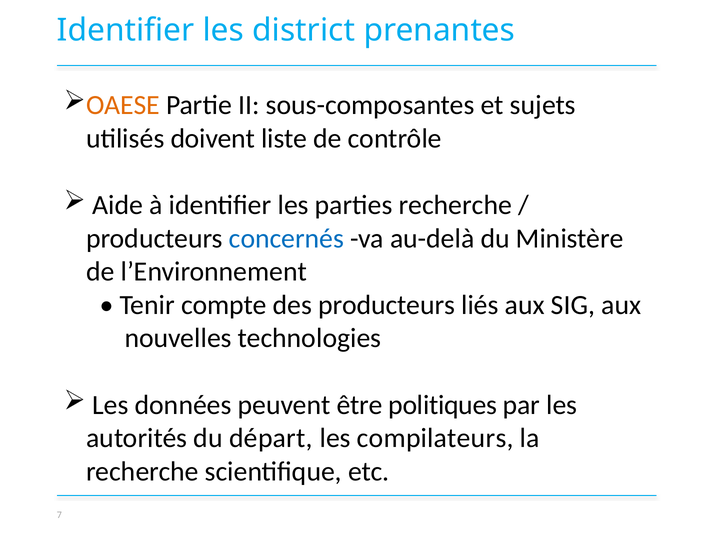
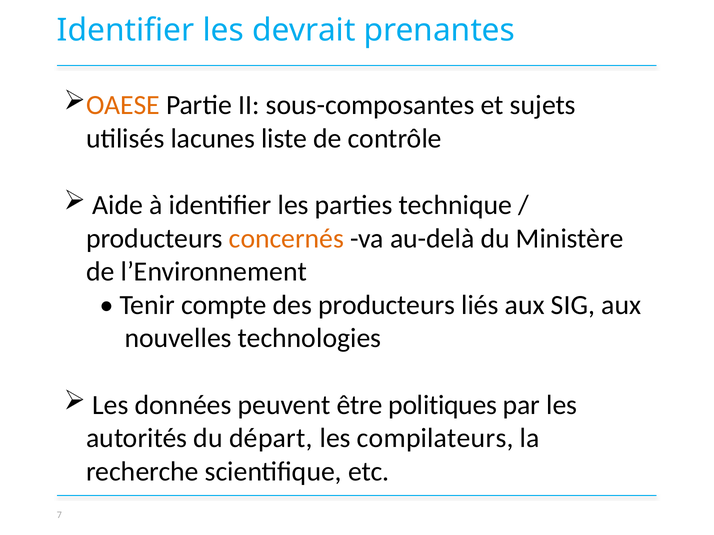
district: district -> devrait
doivent: doivent -> lacunes
parties recherche: recherche -> technique
concernés colour: blue -> orange
